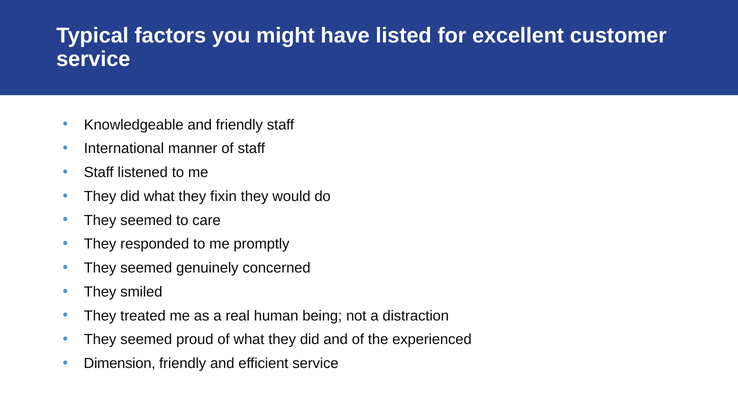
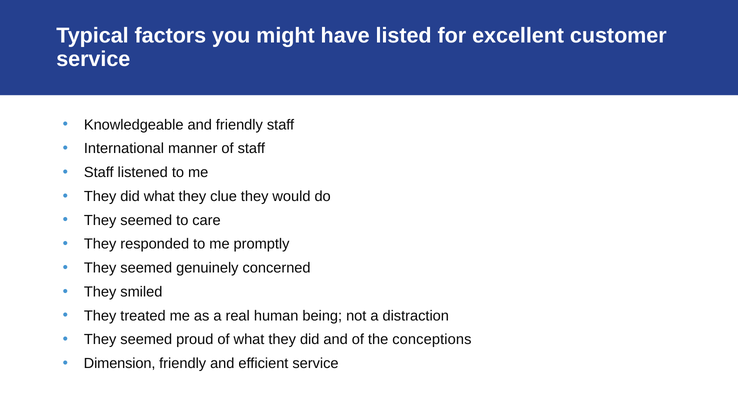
fixin: fixin -> clue
experienced: experienced -> conceptions
